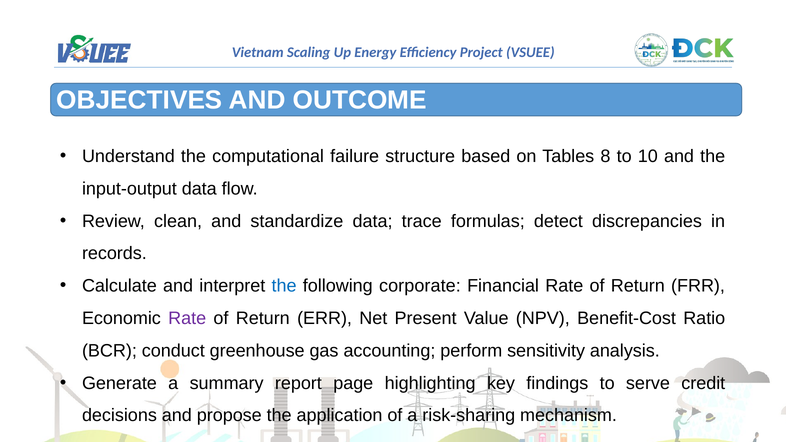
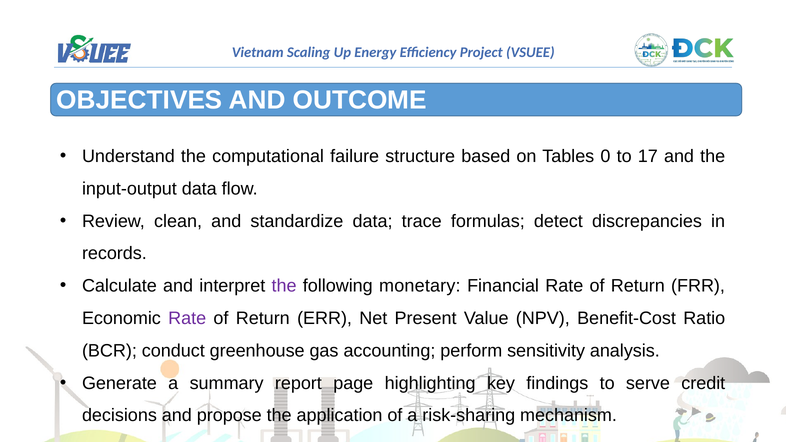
8: 8 -> 0
10: 10 -> 17
the at (284, 286) colour: blue -> purple
corporate: corporate -> monetary
